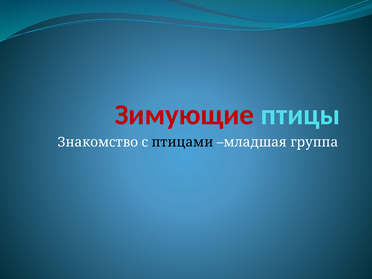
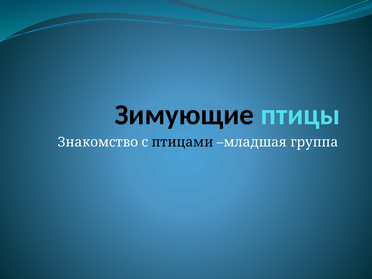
Зимующие colour: red -> black
